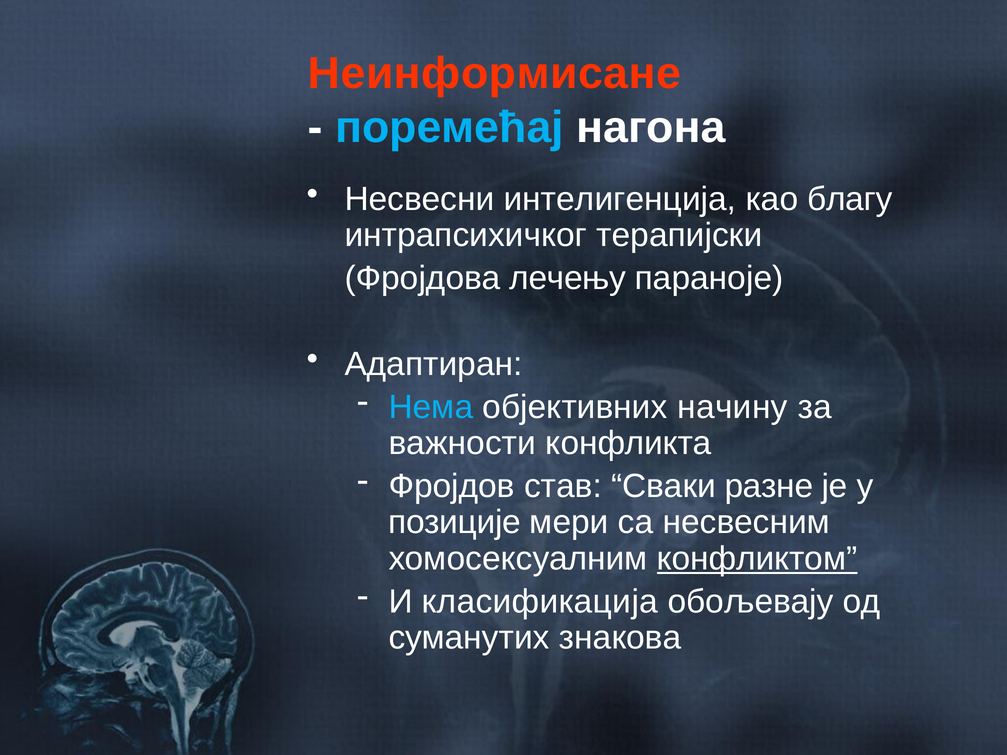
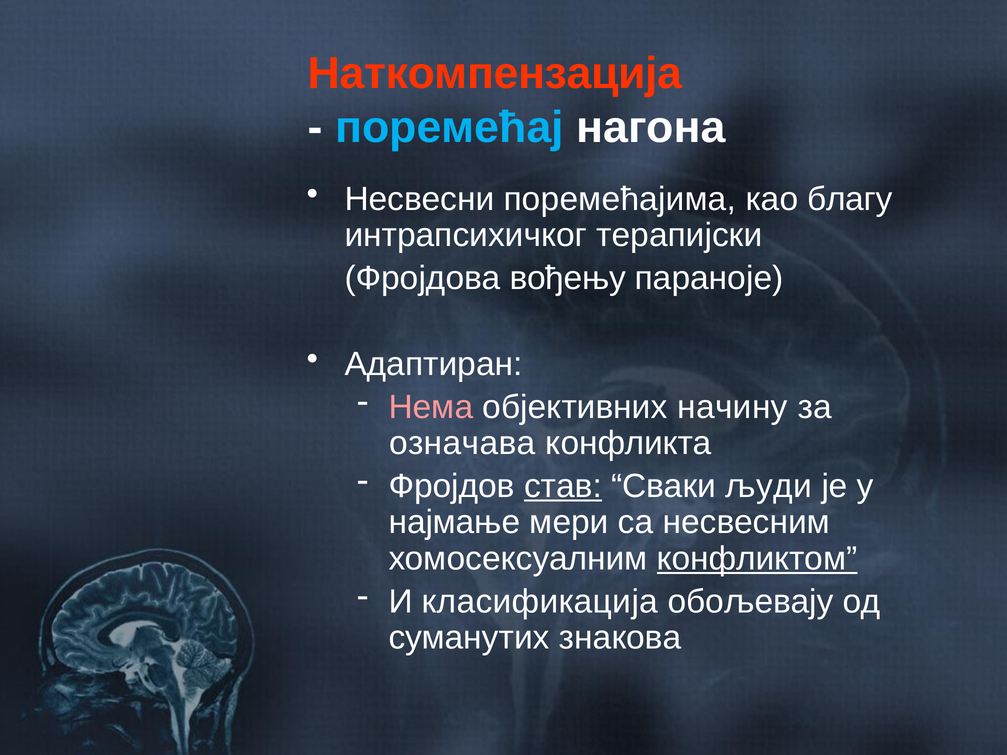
Неинформисане: Неинформисане -> Наткомпензација
интелигенција: интелигенција -> поремећајимa
лечењу: лечењу -> вођењу
Нема colour: light blue -> pink
важности: важности -> означава
став underline: none -> present
разне: разне -> људи
позиције: позиције -> најмање
